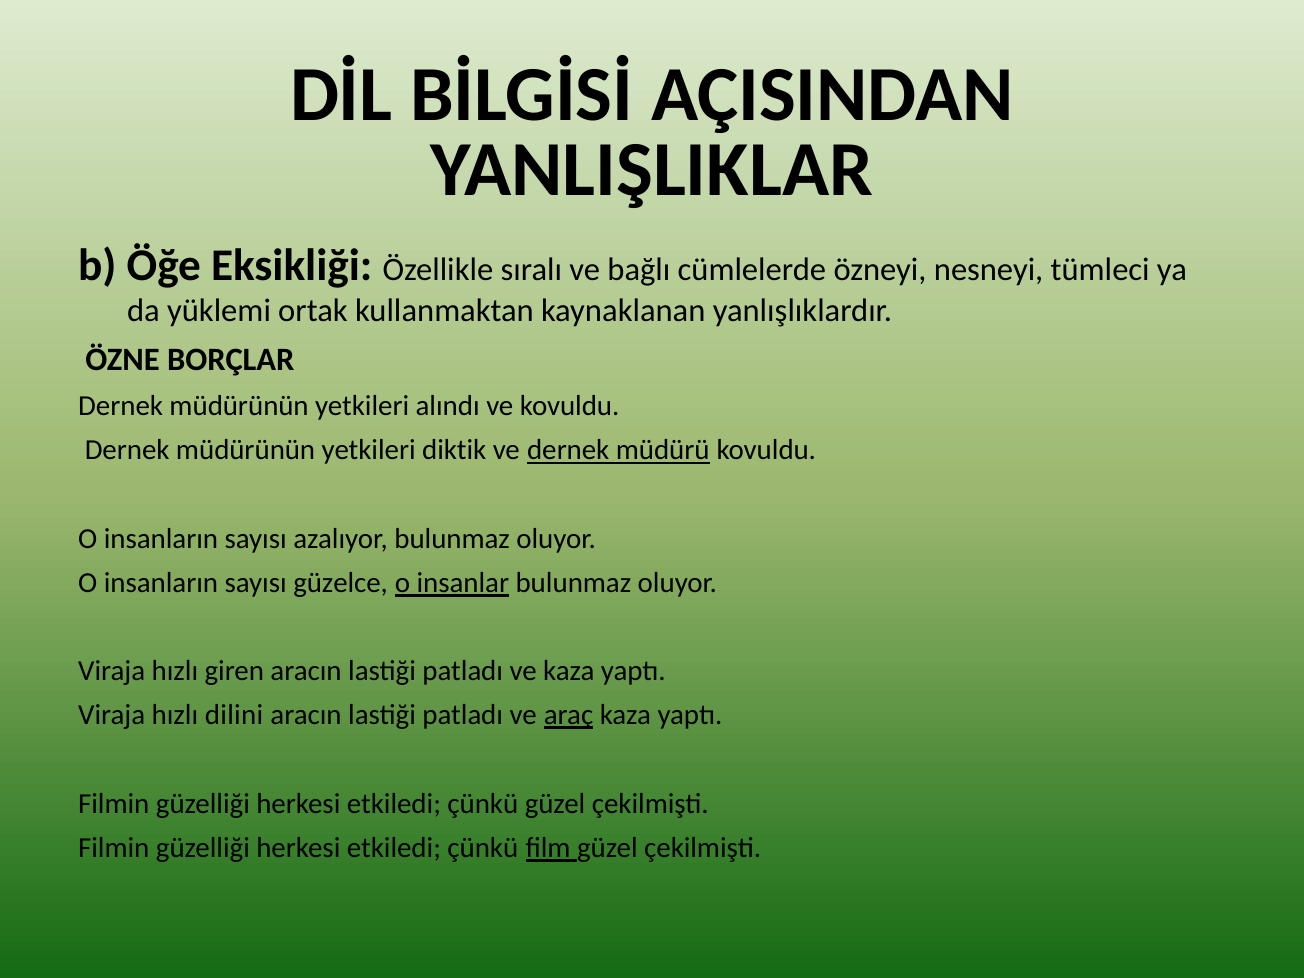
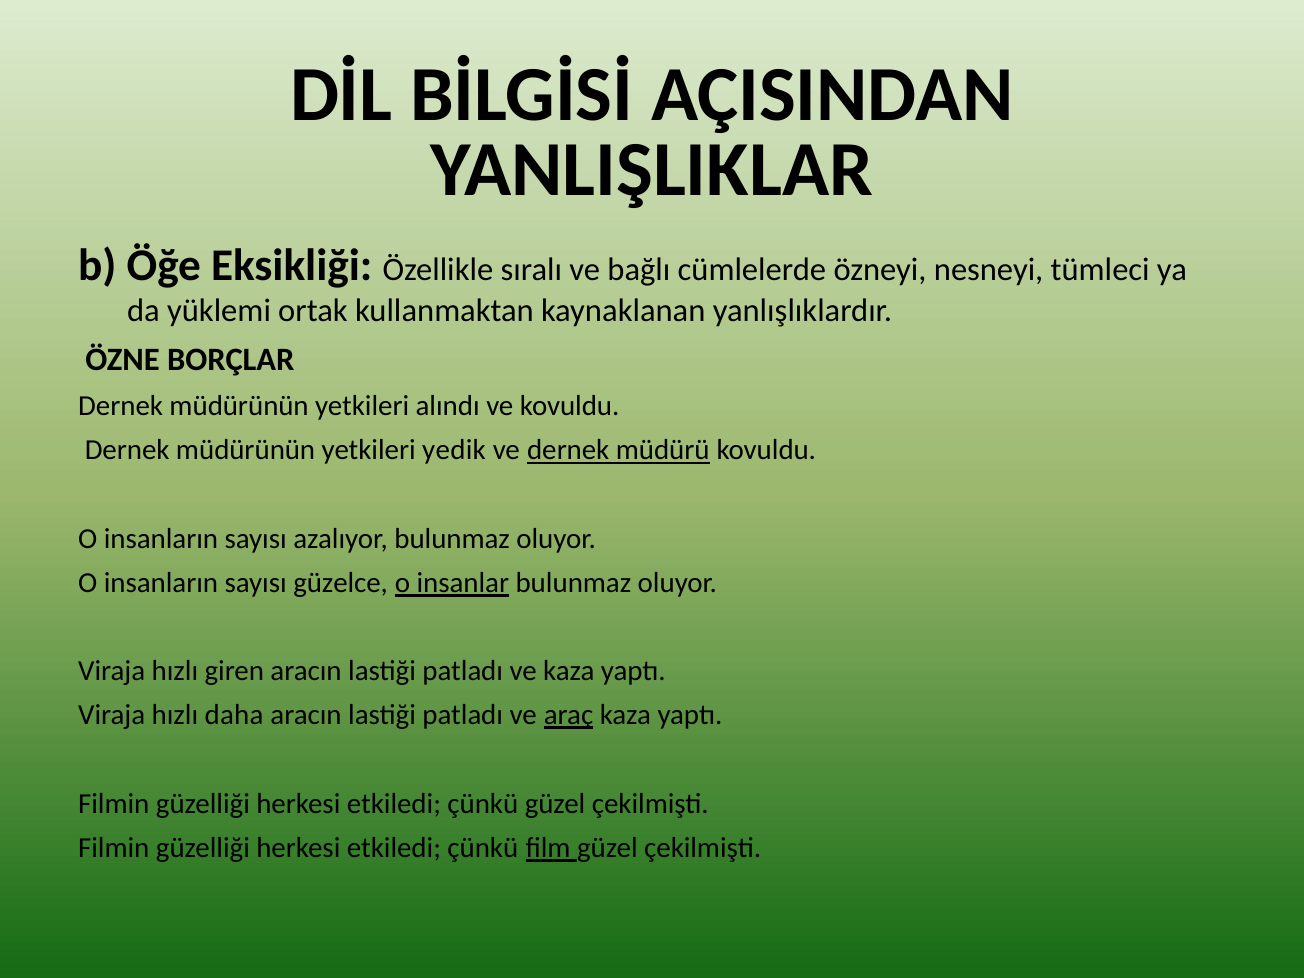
diktik: diktik -> yedik
dilini: dilini -> daha
